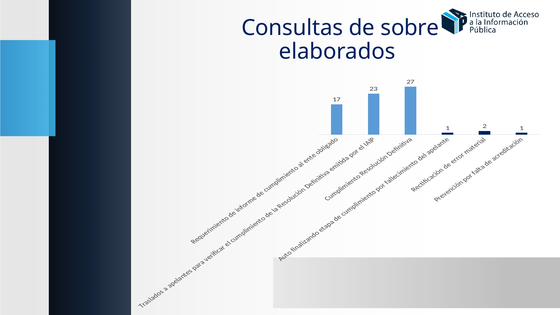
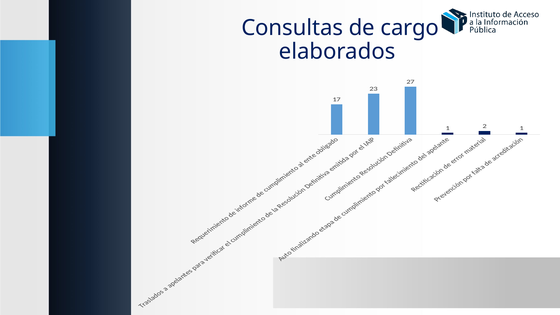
sobre: sobre -> cargo
